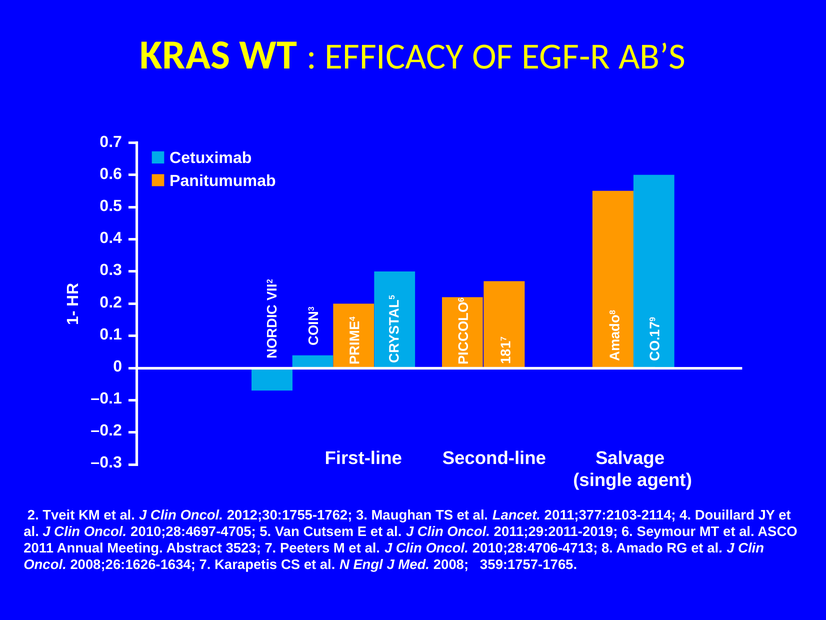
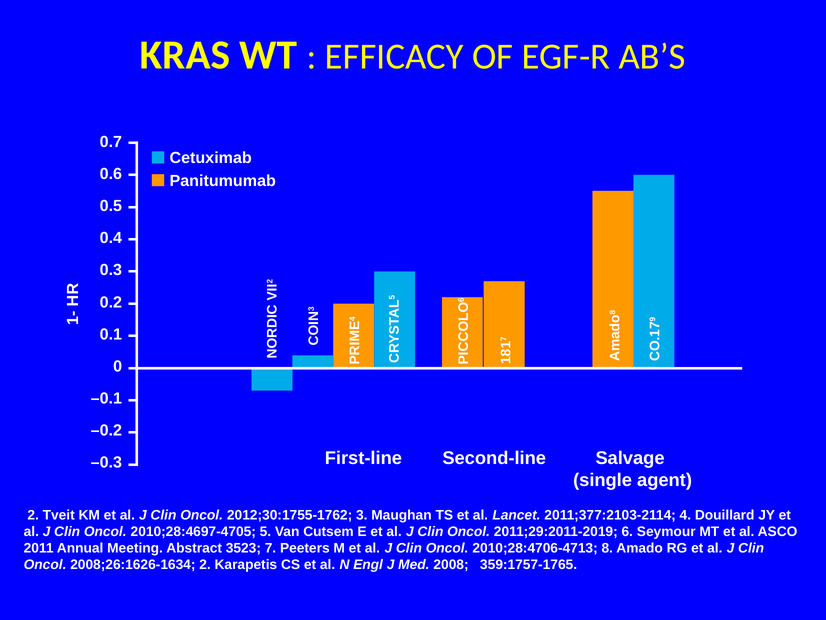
2008;26:1626-1634 7: 7 -> 2
